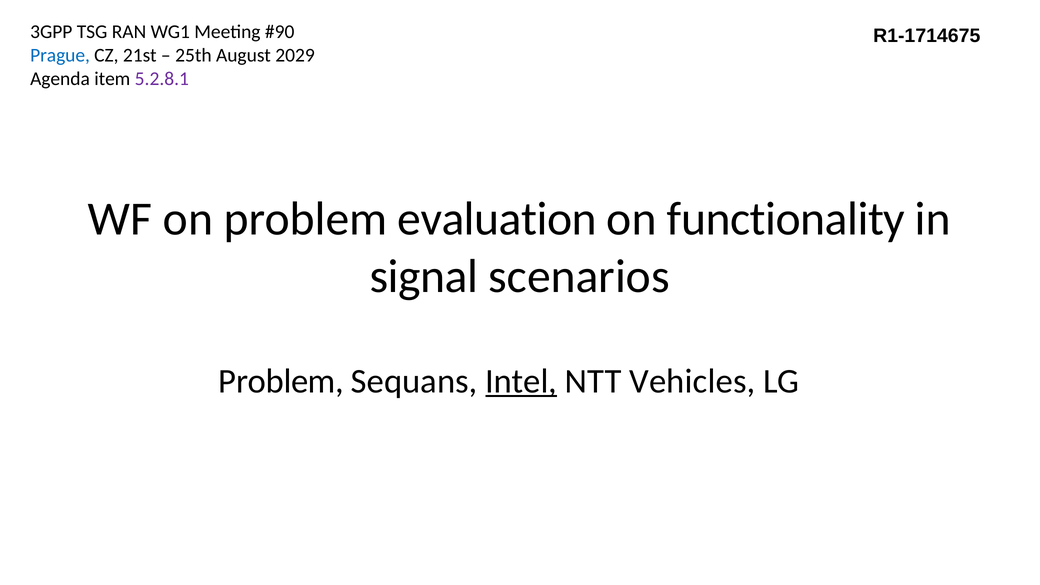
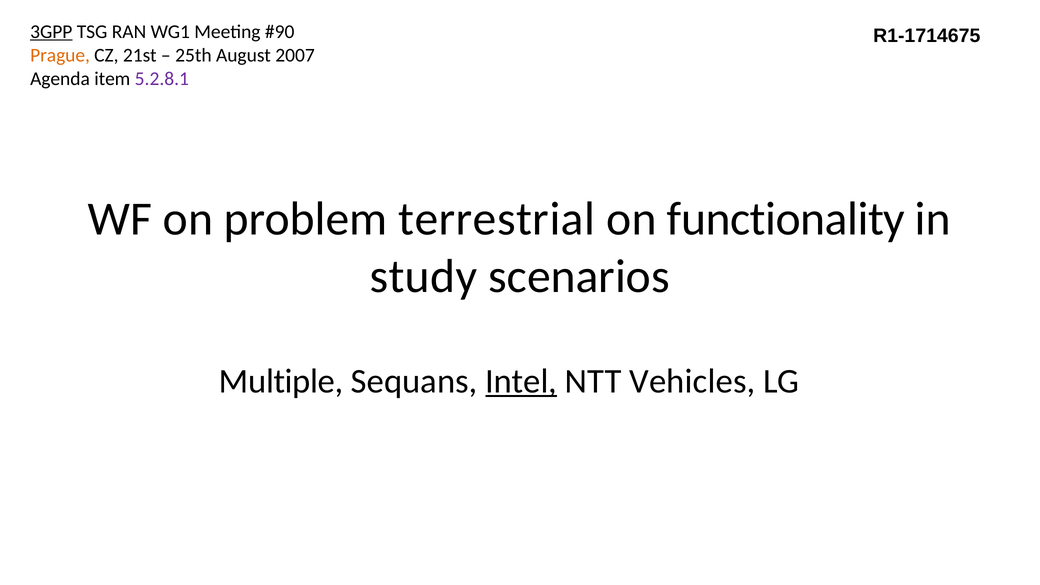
3GPP underline: none -> present
Prague colour: blue -> orange
2029: 2029 -> 2007
evaluation: evaluation -> terrestrial
signal: signal -> study
Problem at (281, 381): Problem -> Multiple
